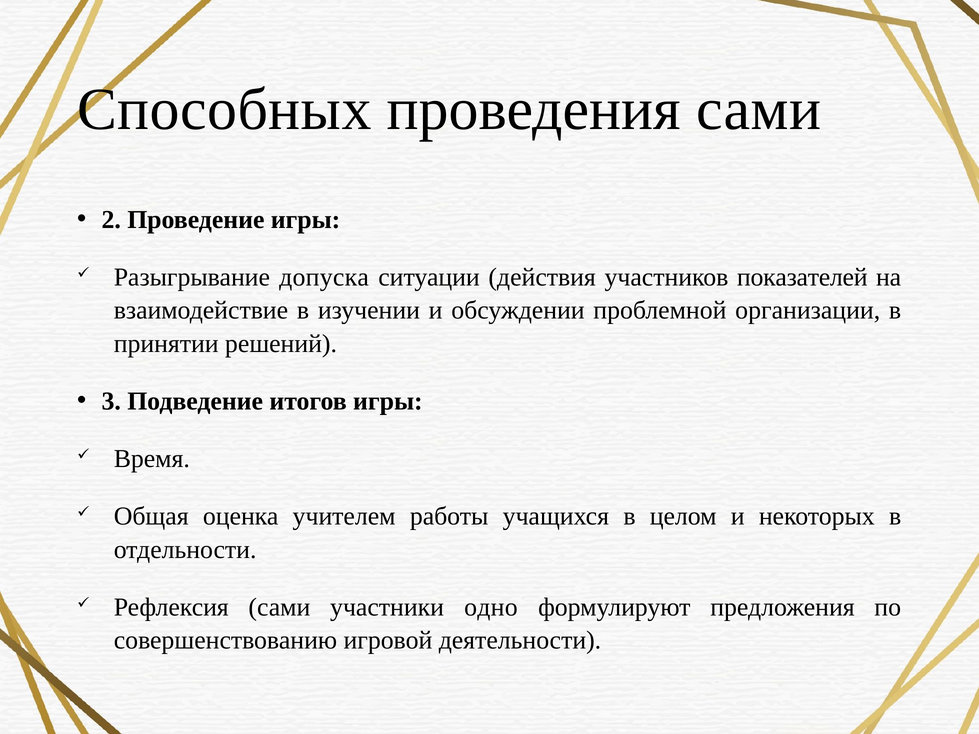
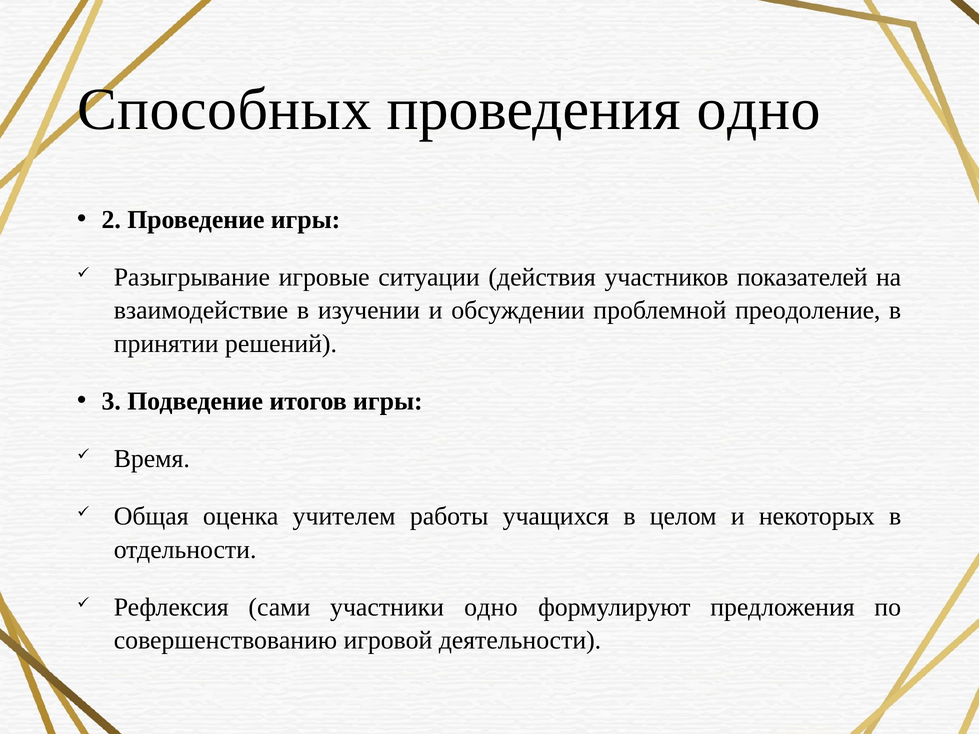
проведения сами: сами -> одно
допуска: допуска -> игровые
организации: организации -> преодоление
